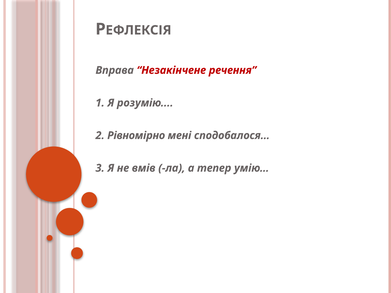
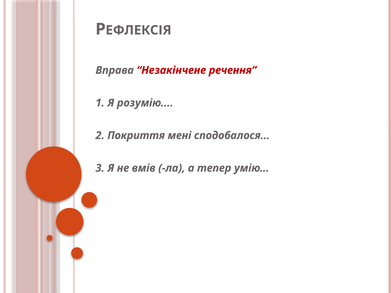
Рівномірно: Рівномірно -> Покриття
